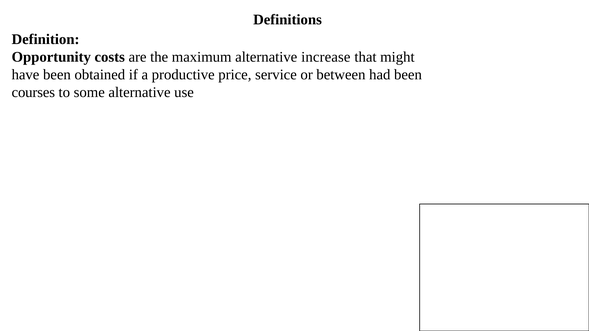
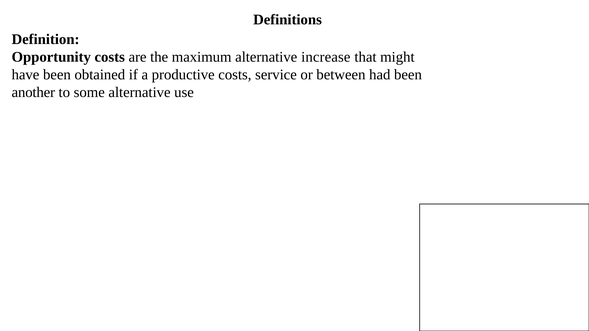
productive price: price -> costs
courses: courses -> another
